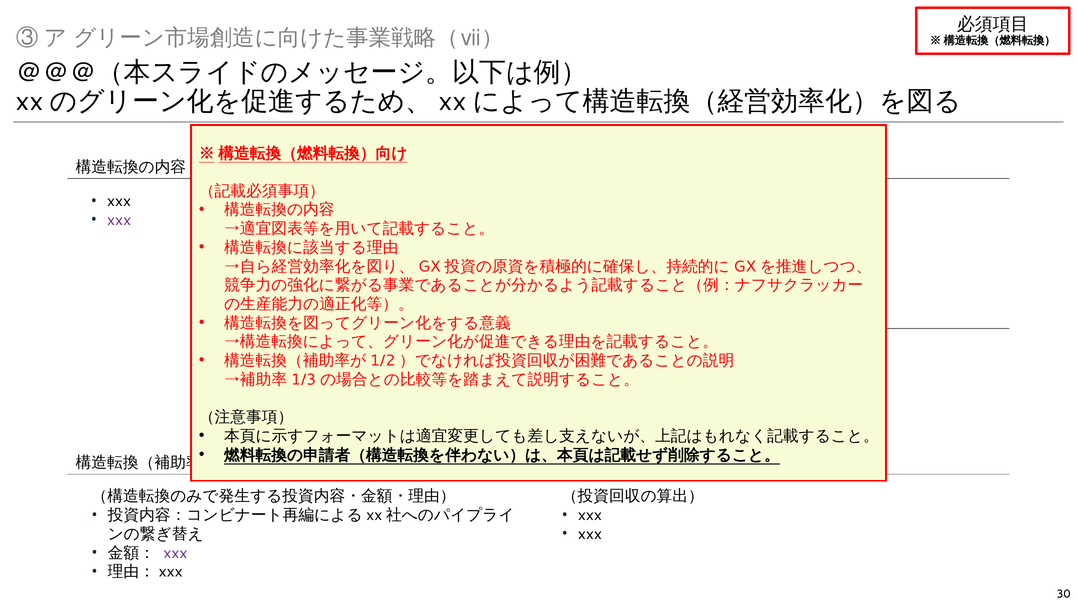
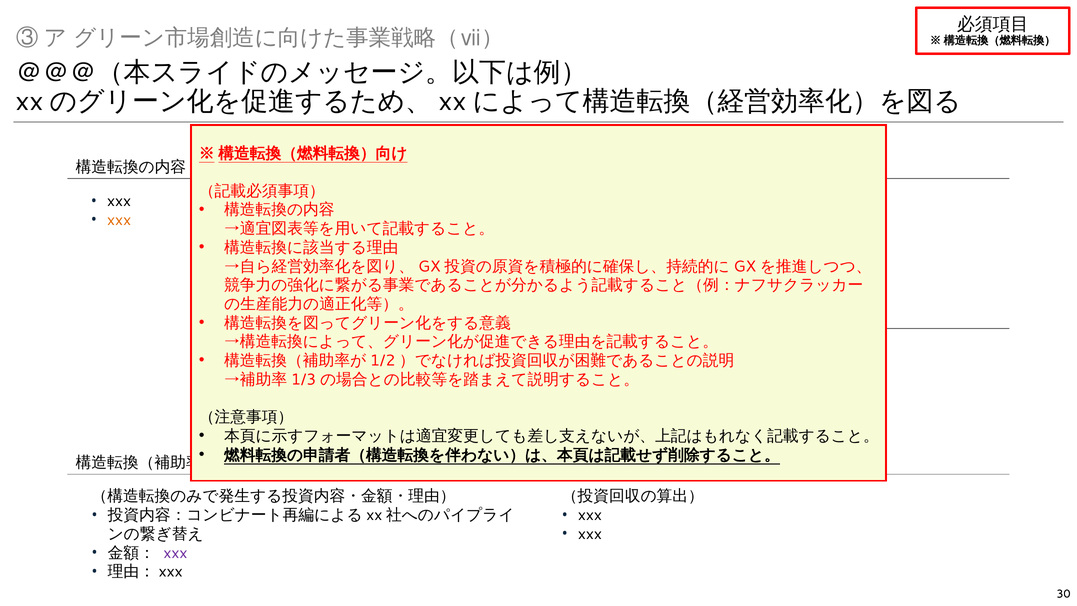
xxx at (119, 220) colour: purple -> orange
